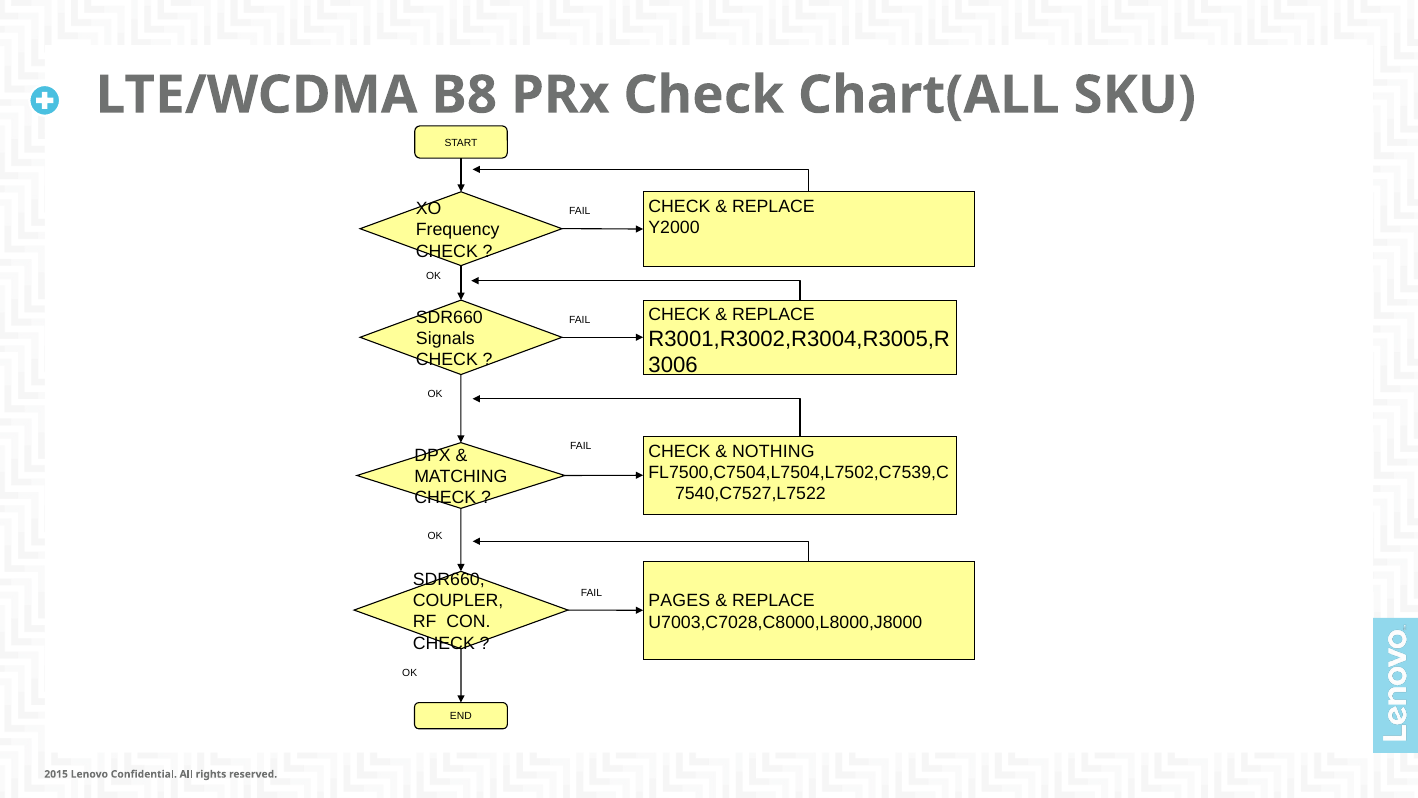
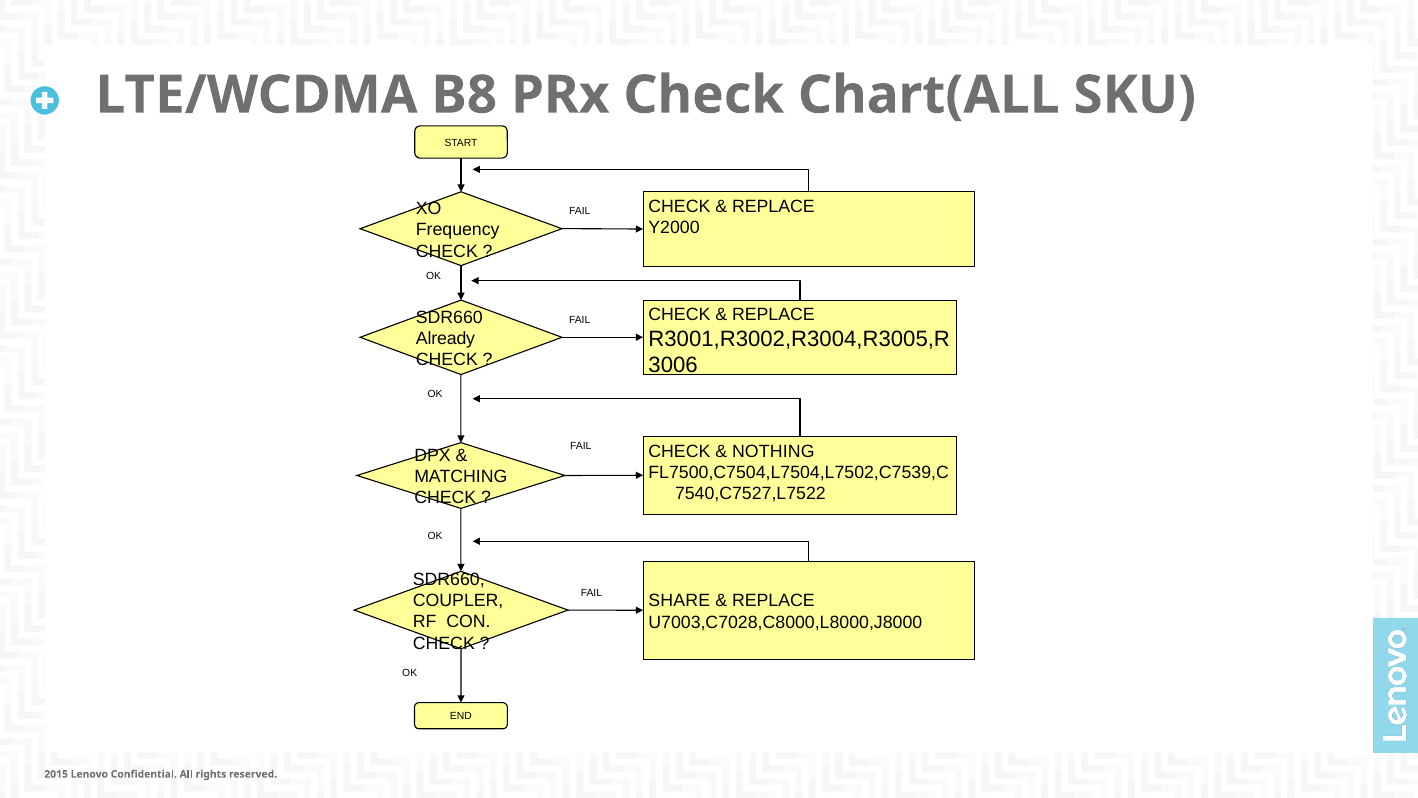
Signals: Signals -> Already
PAGES: PAGES -> SHARE
